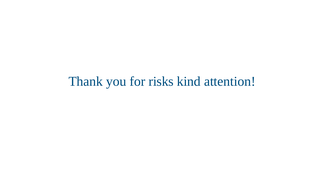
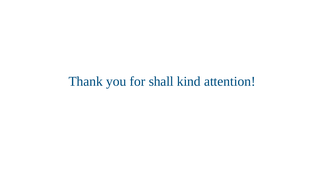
risks: risks -> shall
